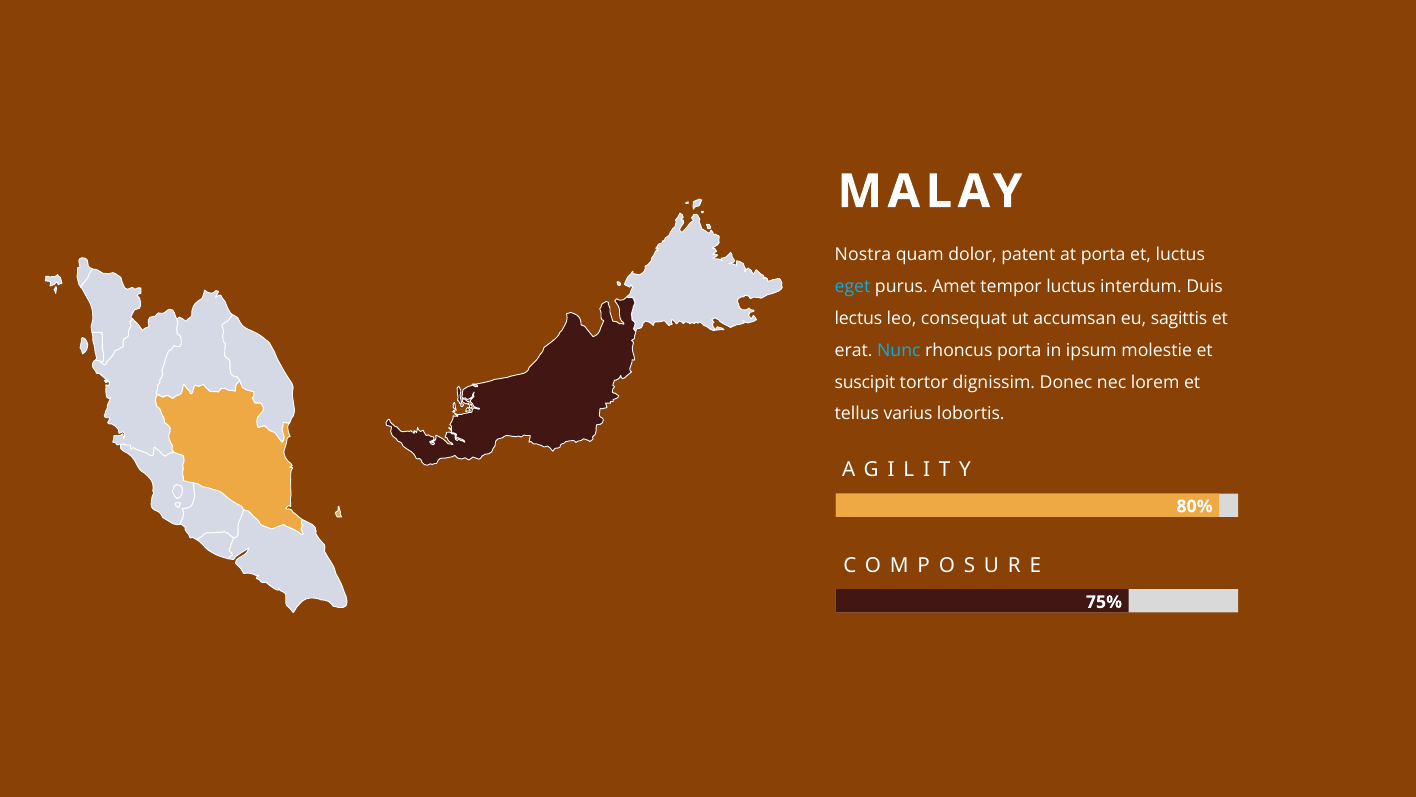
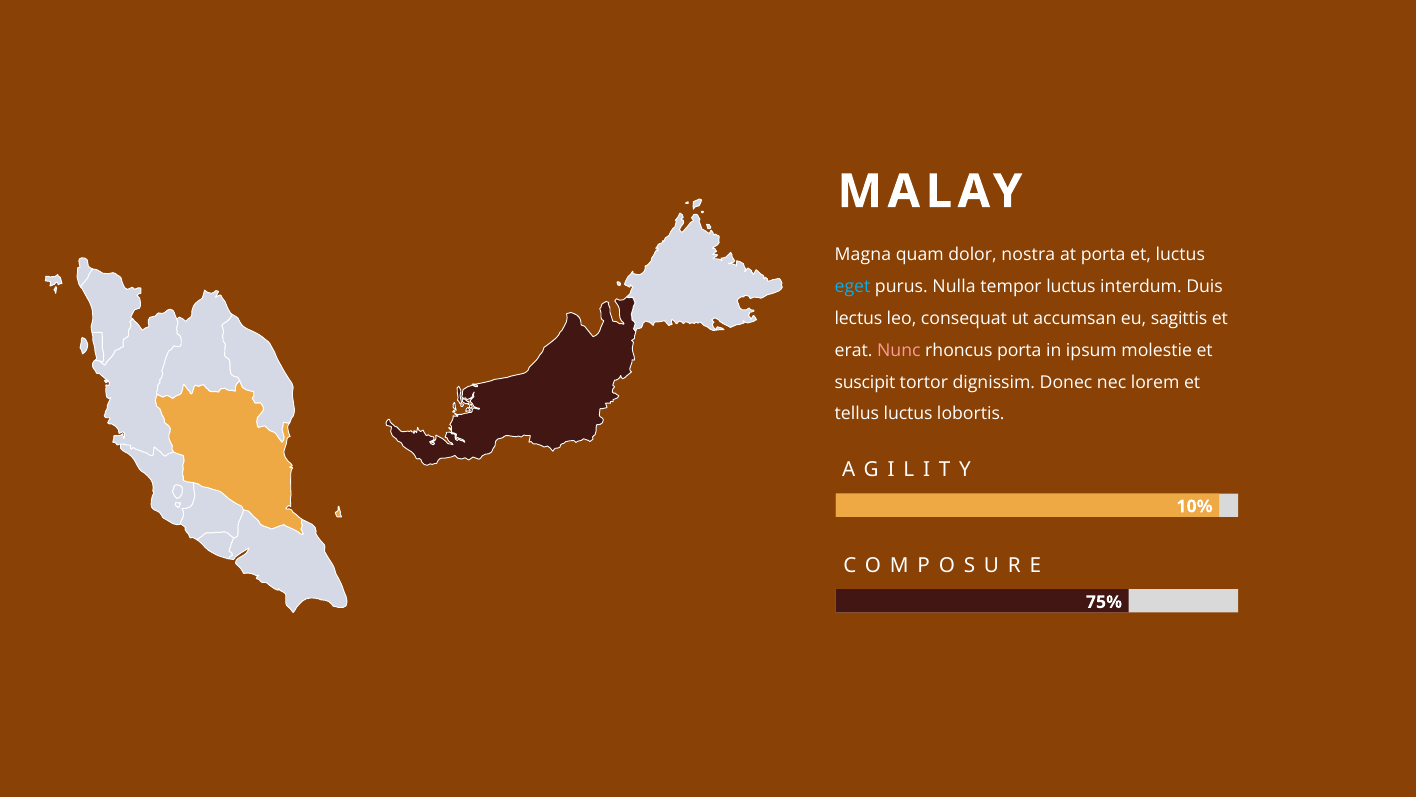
Nostra: Nostra -> Magna
patent: patent -> nostra
Amet: Amet -> Nulla
Nunc colour: light blue -> pink
tellus varius: varius -> luctus
80%: 80% -> 10%
